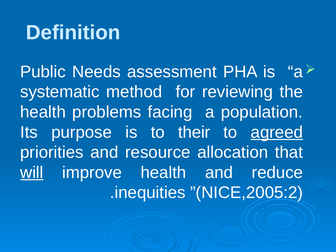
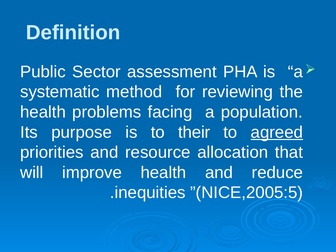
Needs: Needs -> Sector
will underline: present -> none
”(NICE,2005:2: ”(NICE,2005:2 -> ”(NICE,2005:5
